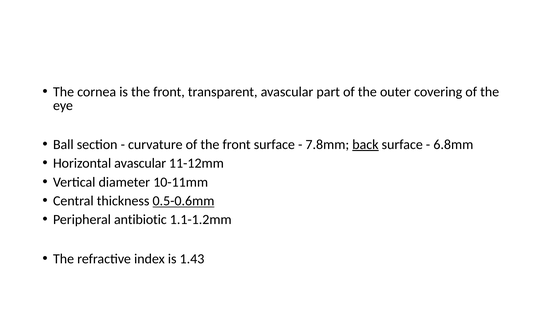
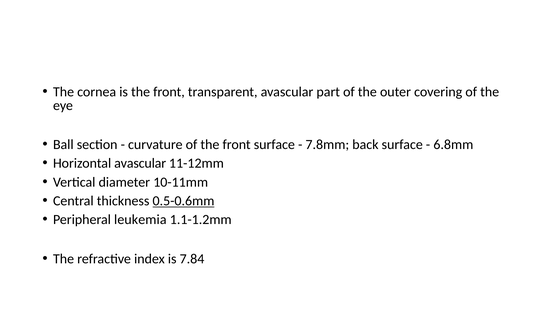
back underline: present -> none
antibiotic: antibiotic -> leukemia
1.43: 1.43 -> 7.84
